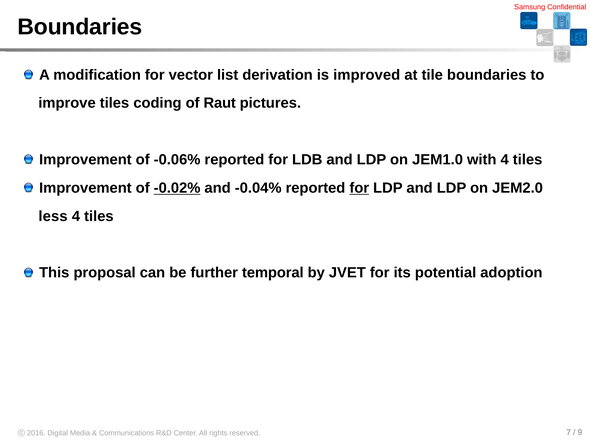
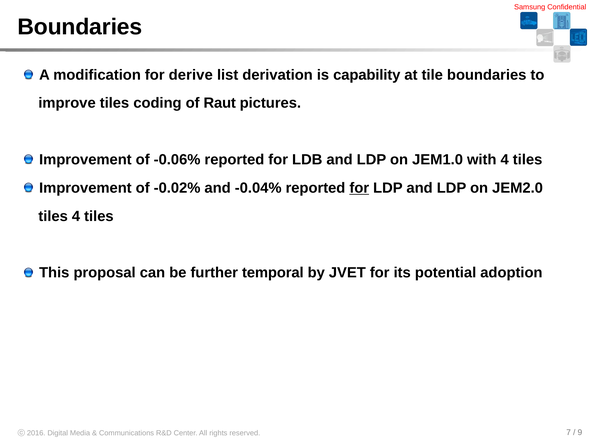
vector: vector -> derive
improved: improved -> capability
-0.02% underline: present -> none
less at (53, 216): less -> tiles
